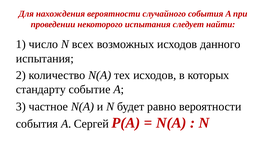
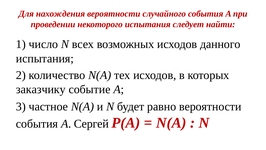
стандарту: стандарту -> заказчику
